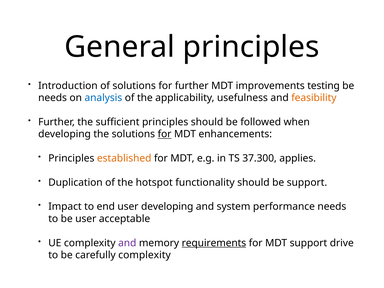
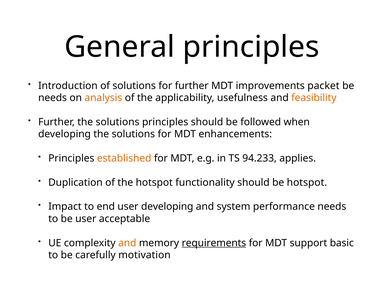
testing: testing -> packet
analysis colour: blue -> orange
Further the sufficient: sufficient -> solutions
for at (165, 134) underline: present -> none
37.300: 37.300 -> 94.233
be support: support -> hotspot
and at (127, 243) colour: purple -> orange
drive: drive -> basic
carefully complexity: complexity -> motivation
